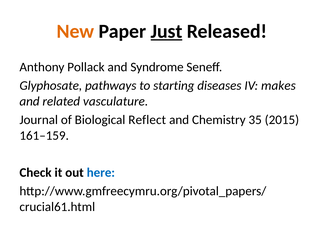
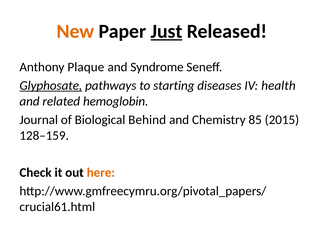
Pollack: Pollack -> Plaque
Glyphosate underline: none -> present
makes: makes -> health
vasculature: vasculature -> hemoglobin
Reflect: Reflect -> Behind
35: 35 -> 85
161–159: 161–159 -> 128–159
here colour: blue -> orange
